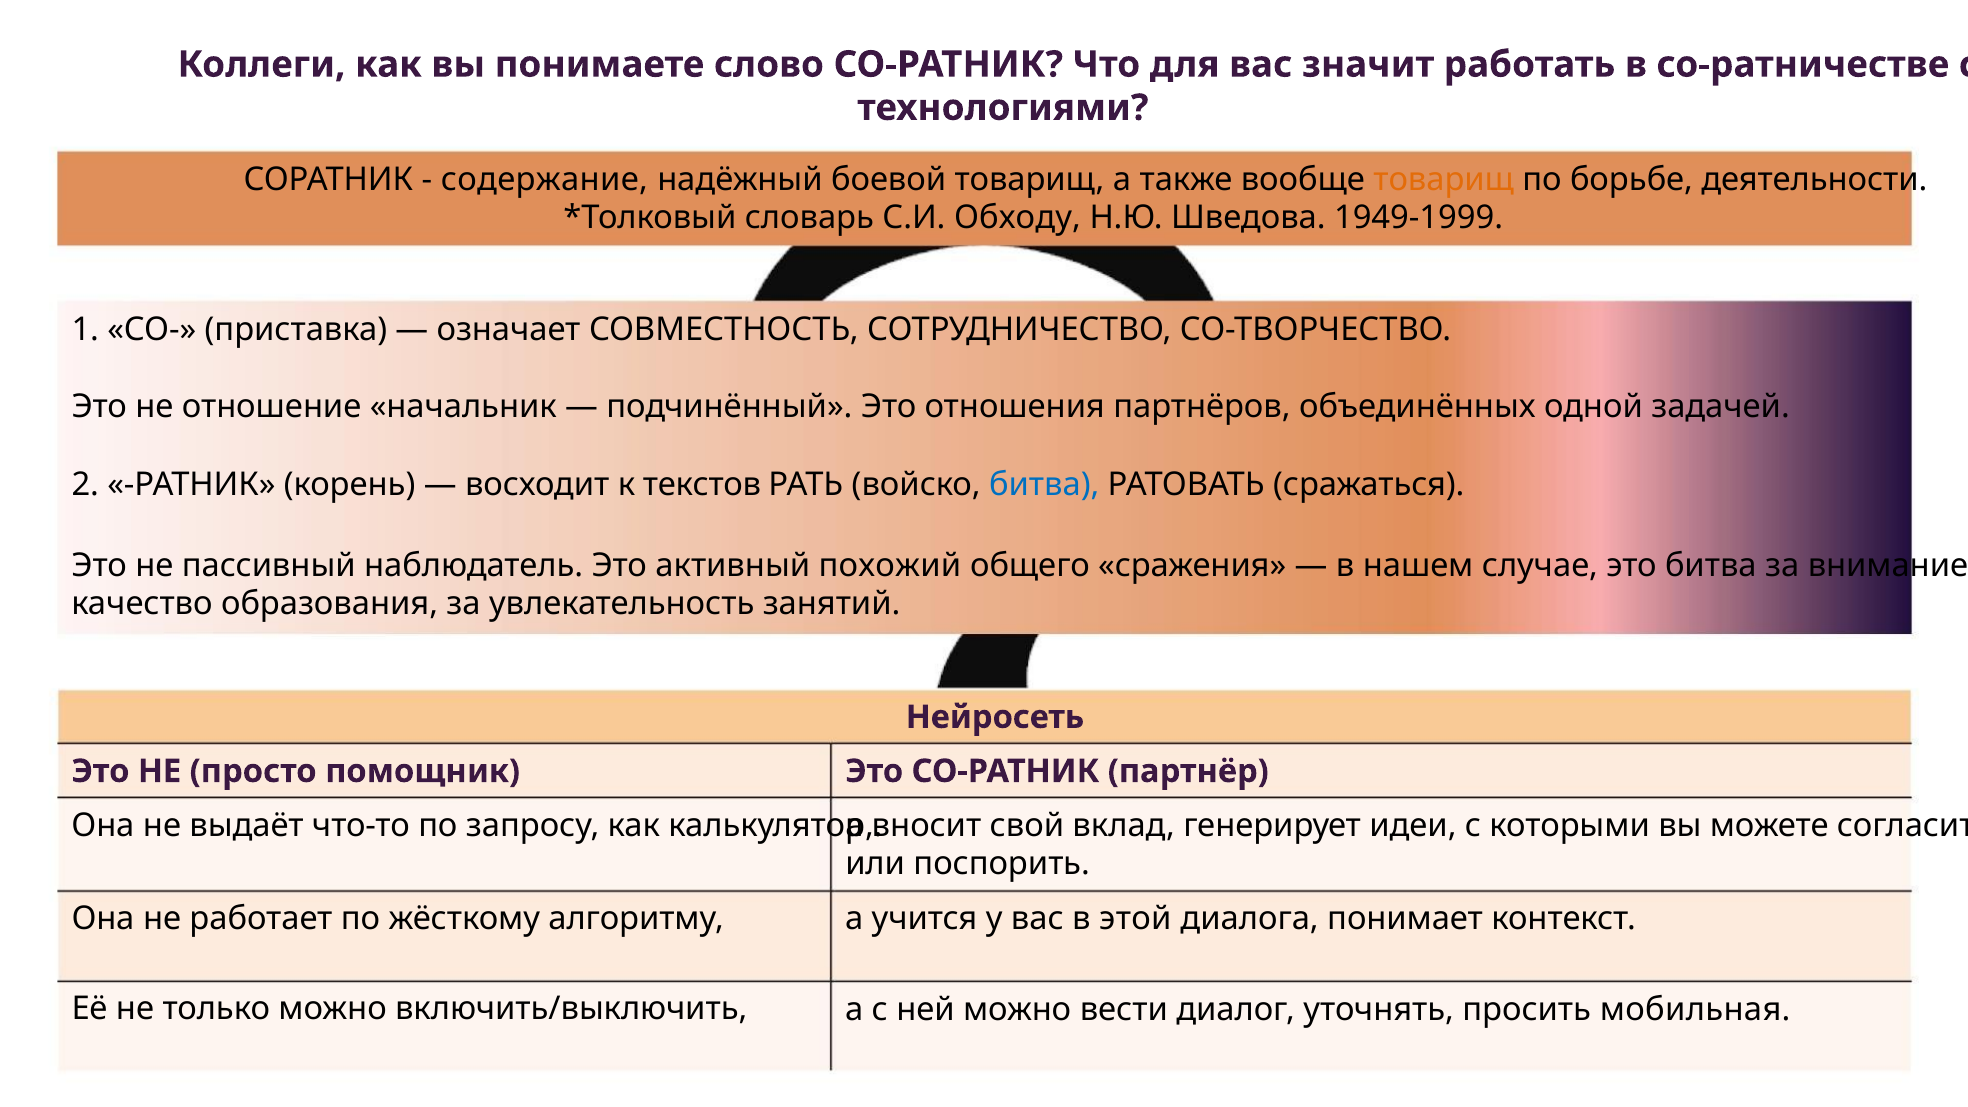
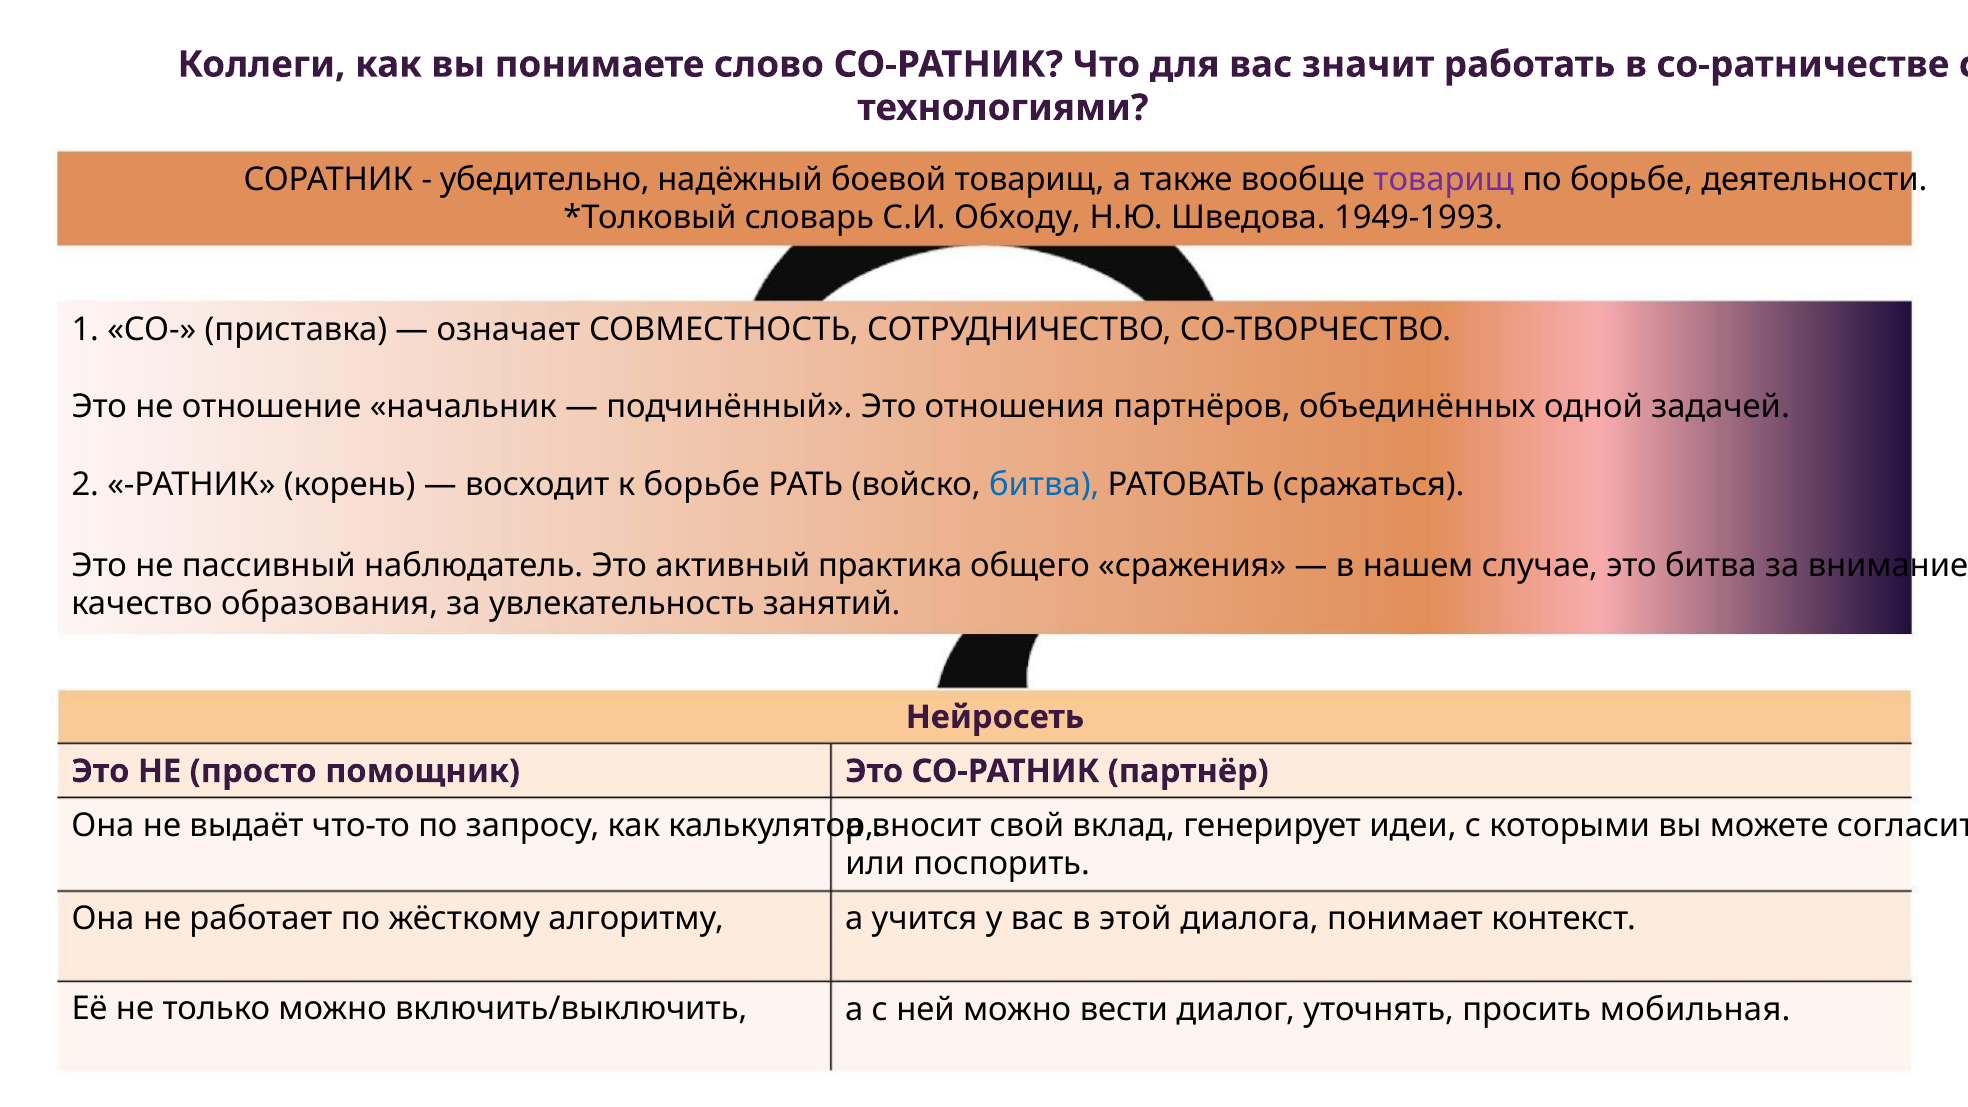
содержание: содержание -> убедительно
товарищ at (1444, 180) colour: orange -> purple
1949-1999: 1949-1999 -> 1949-1993
к текстов: текстов -> борьбе
похожий: похожий -> практика
